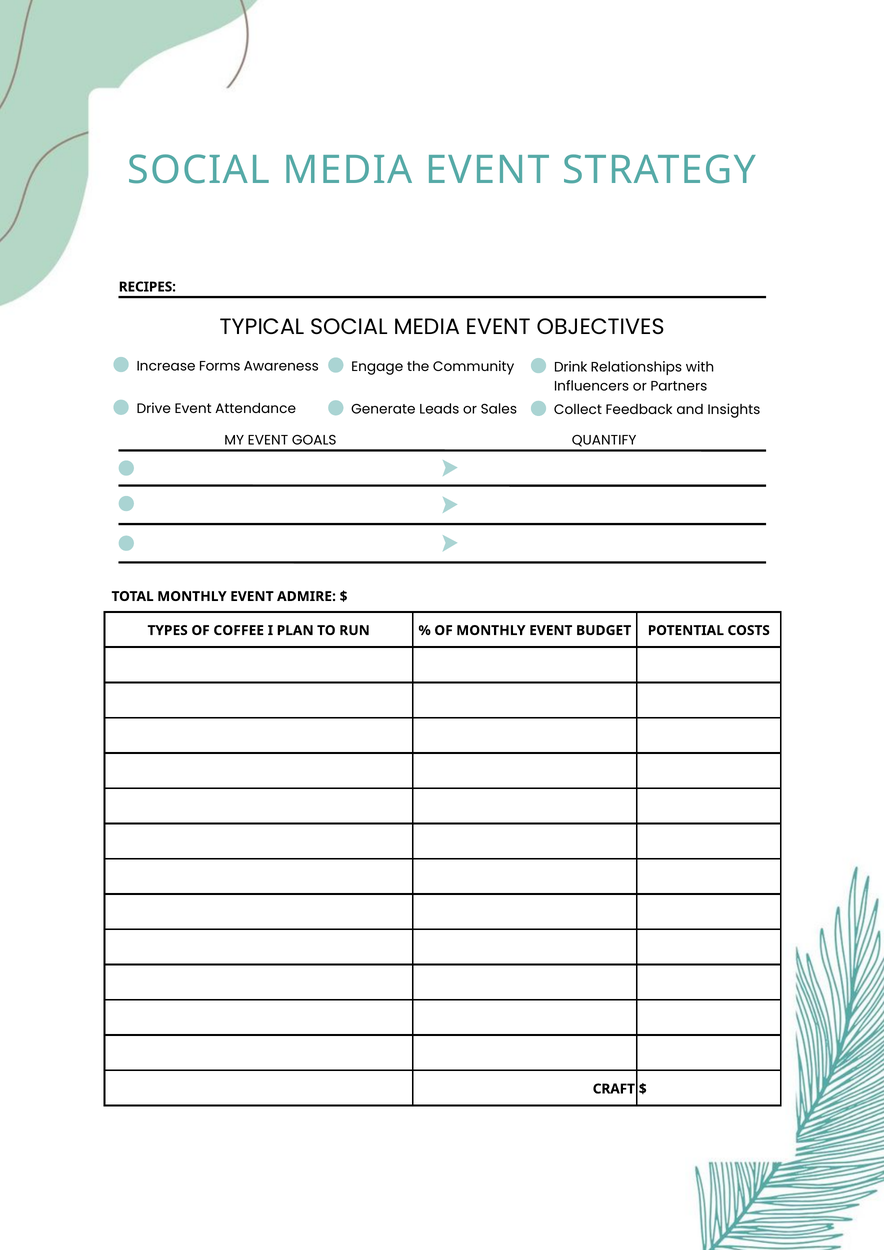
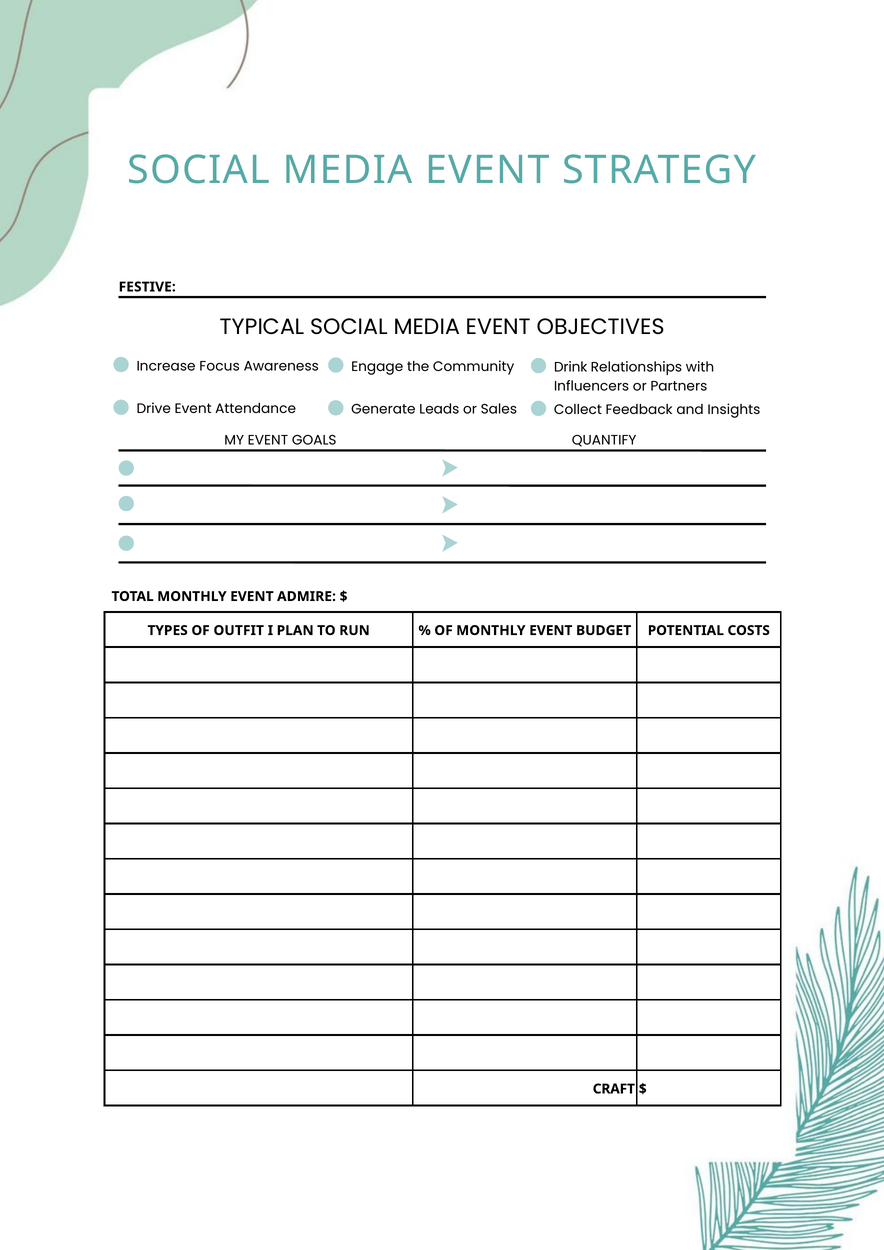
RECIPES: RECIPES -> FESTIVE
Forms: Forms -> Focus
COFFEE: COFFEE -> OUTFIT
